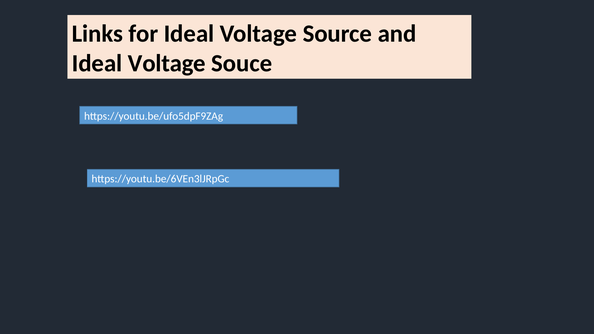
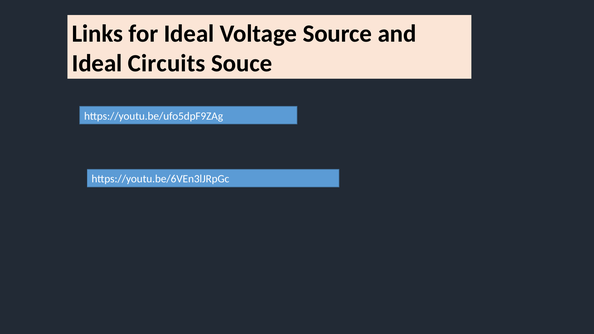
Voltage at (167, 63): Voltage -> Circuits
